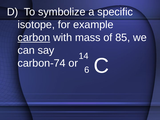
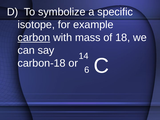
85: 85 -> 18
carbon-74: carbon-74 -> carbon-18
